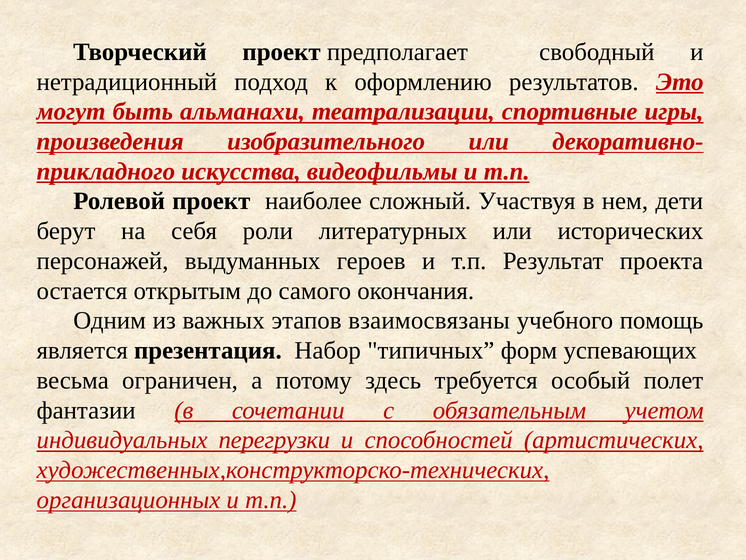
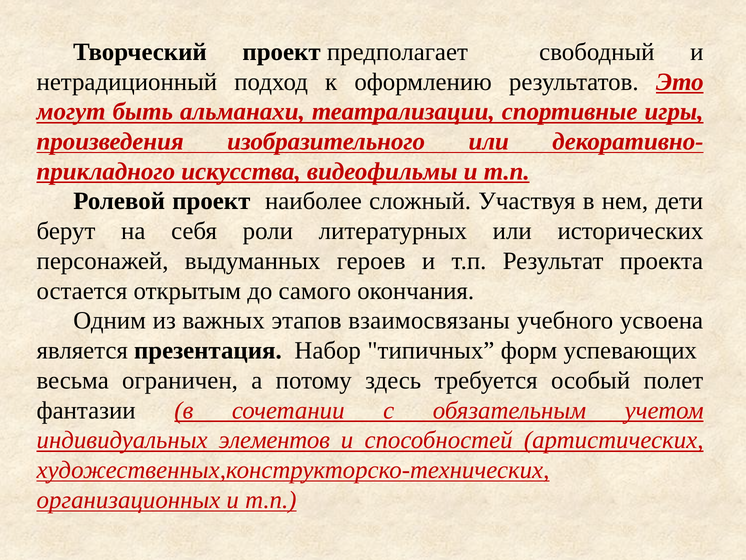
помощь: помощь -> усвоена
перегрузки: перегрузки -> элементов
